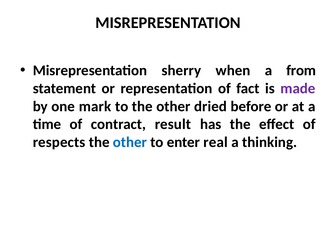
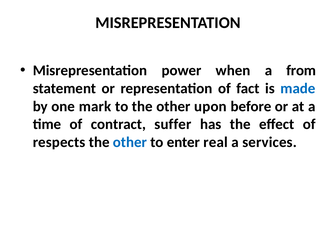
sherry: sherry -> power
made colour: purple -> blue
dried: dried -> upon
result: result -> suffer
thinking: thinking -> services
